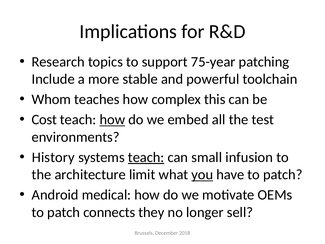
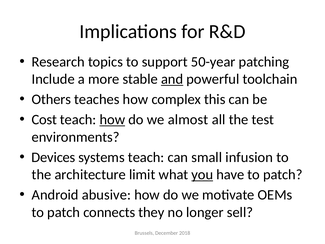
75-year: 75-year -> 50-year
and underline: none -> present
Whom: Whom -> Others
embed: embed -> almost
History: History -> Devices
teach at (146, 157) underline: present -> none
medical: medical -> abusive
